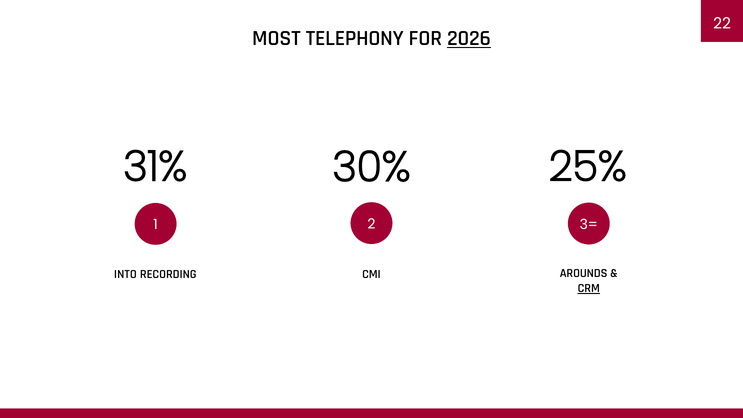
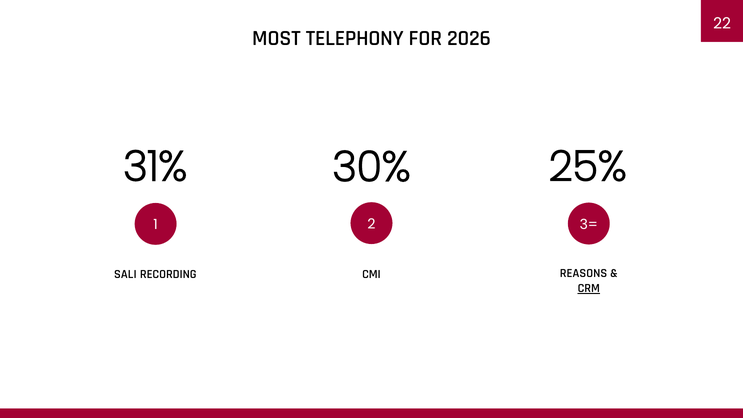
2026 underline: present -> none
INTO: INTO -> SALI
AROUNDS: AROUNDS -> REASONS
